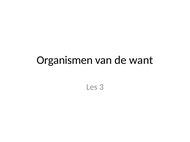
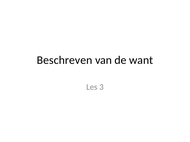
Organismen: Organismen -> Beschreven
